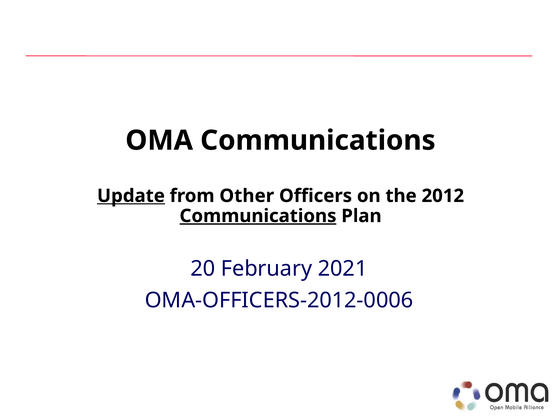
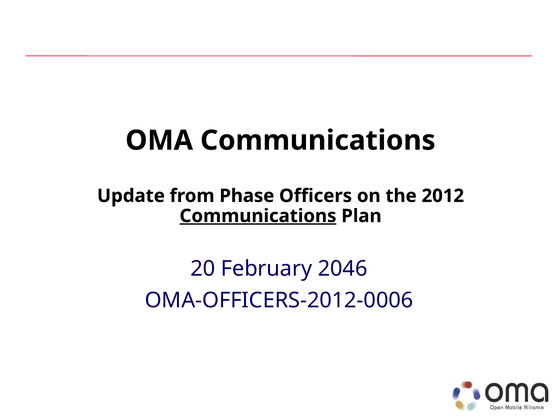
Update underline: present -> none
Other: Other -> Phase
2021: 2021 -> 2046
